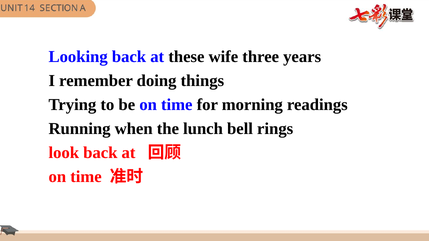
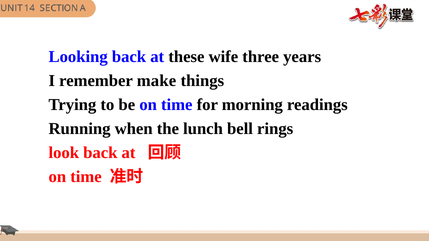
doing: doing -> make
